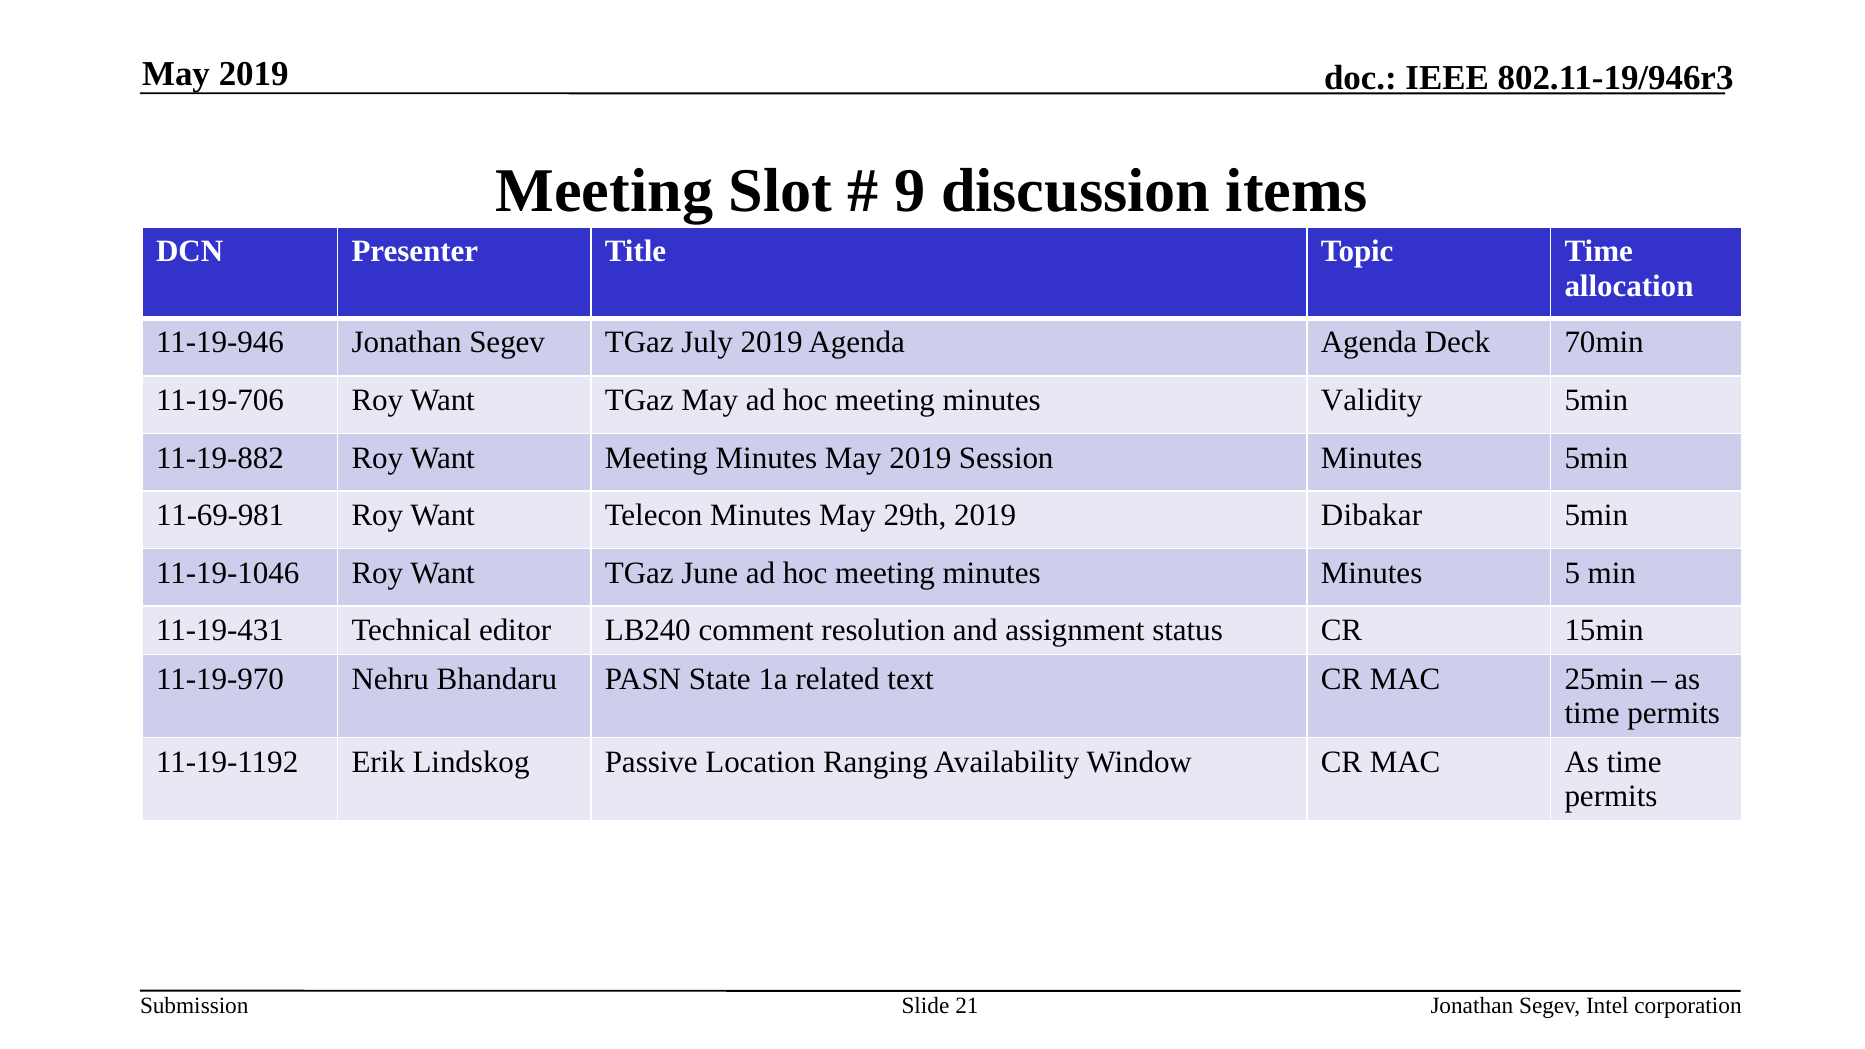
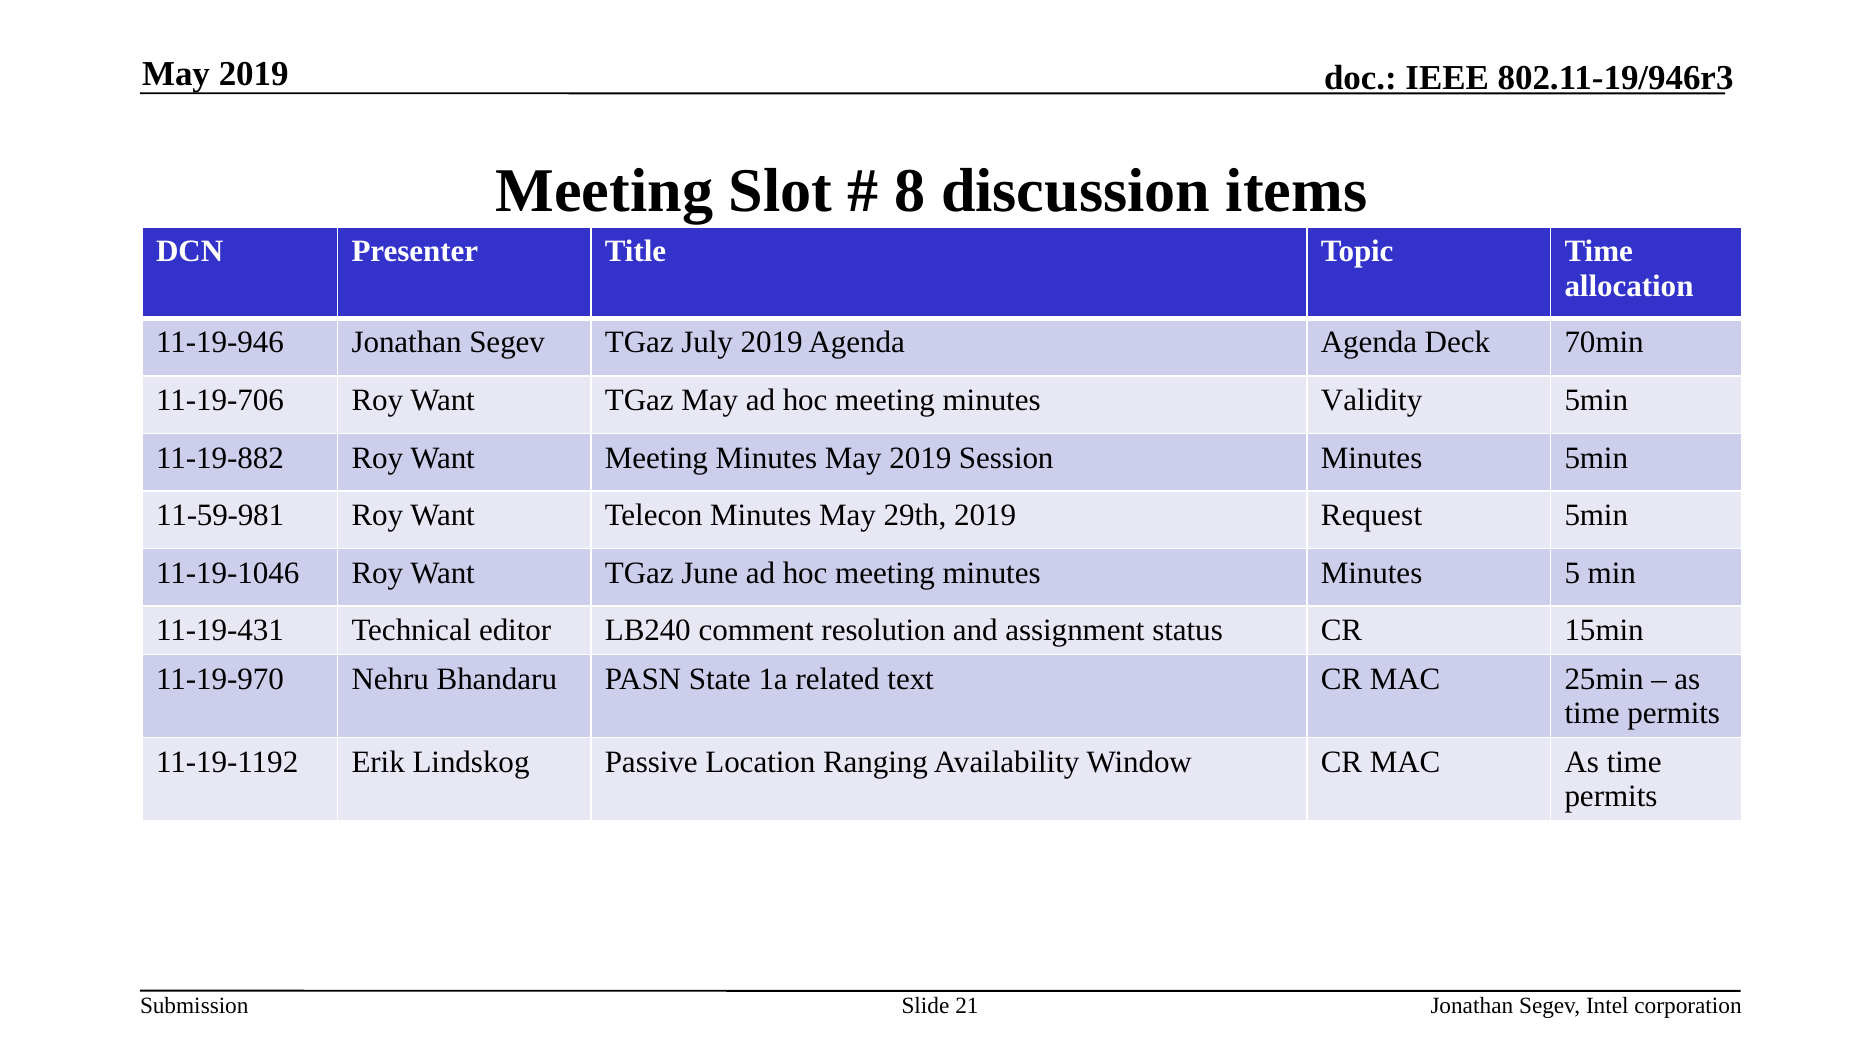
9: 9 -> 8
11-69-981: 11-69-981 -> 11-59-981
Dibakar: Dibakar -> Request
